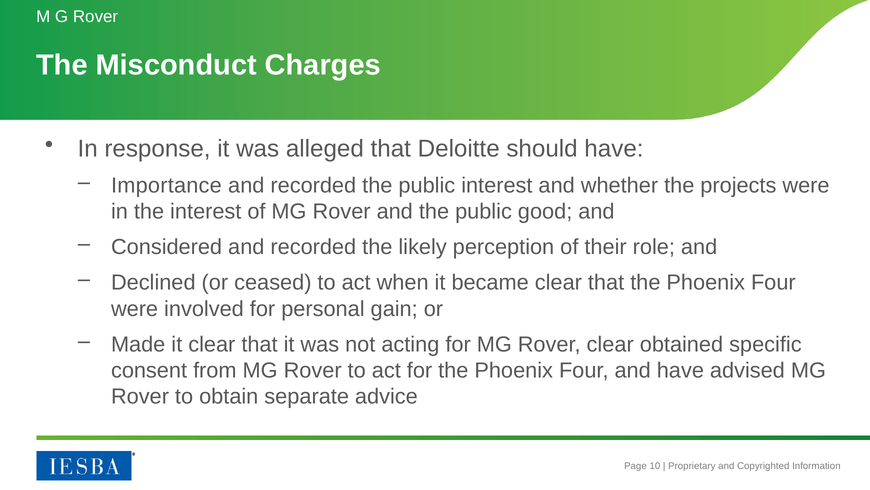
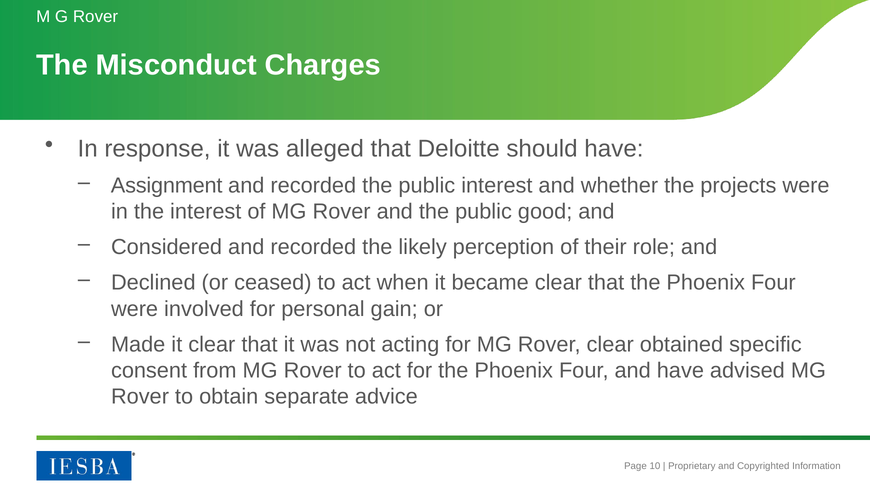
Importance: Importance -> Assignment
